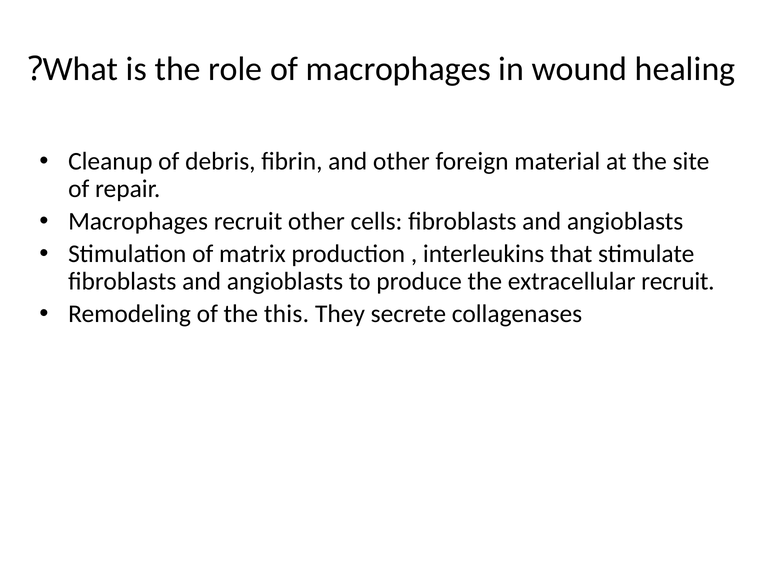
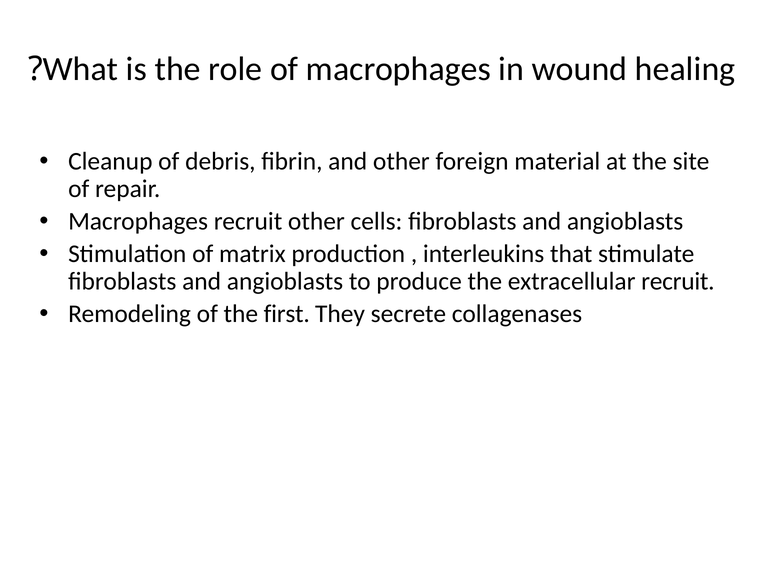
this: this -> first
